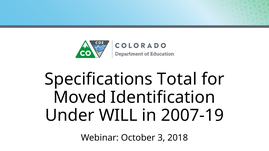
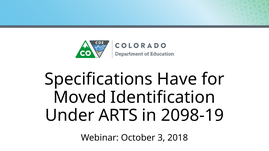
Total: Total -> Have
WILL: WILL -> ARTS
2007-19: 2007-19 -> 2098-19
